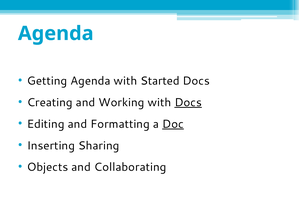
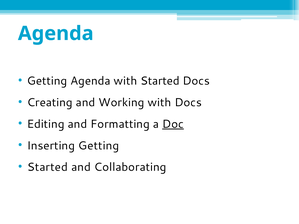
Docs at (188, 103) underline: present -> none
Inserting Sharing: Sharing -> Getting
Objects at (48, 167): Objects -> Started
